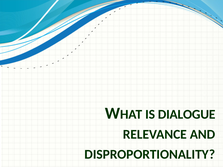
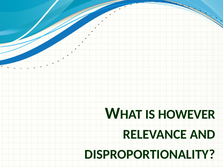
DIALOGUE: DIALOGUE -> HOWEVER
